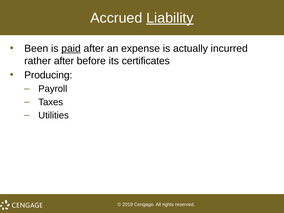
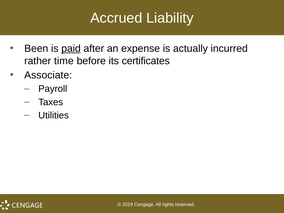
Liability underline: present -> none
rather after: after -> time
Producing: Producing -> Associate
